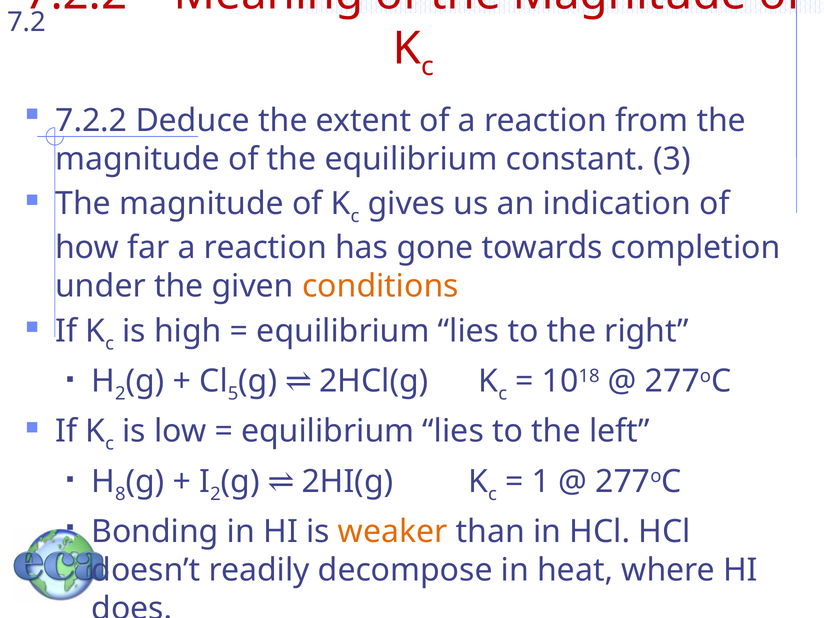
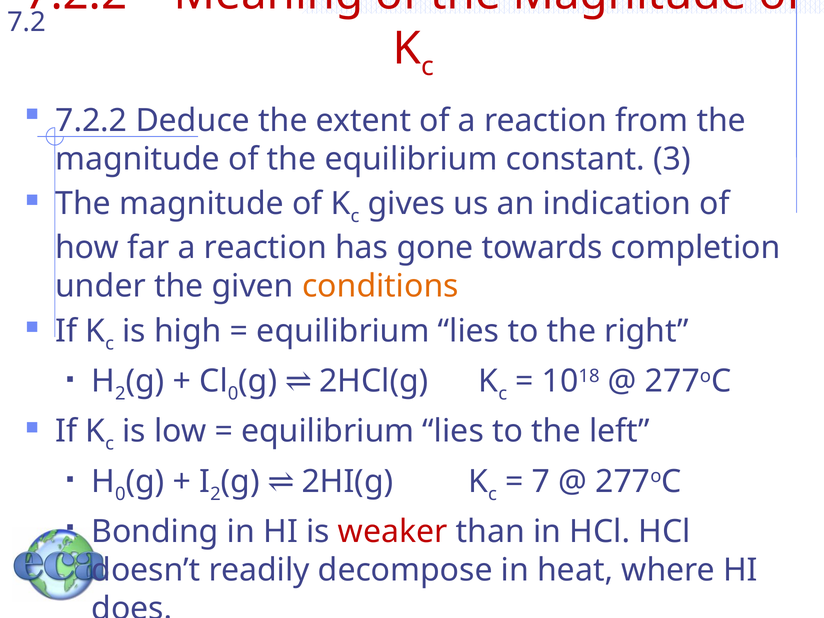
5 at (233, 394): 5 -> 0
8 at (120, 494): 8 -> 0
1: 1 -> 7
weaker colour: orange -> red
